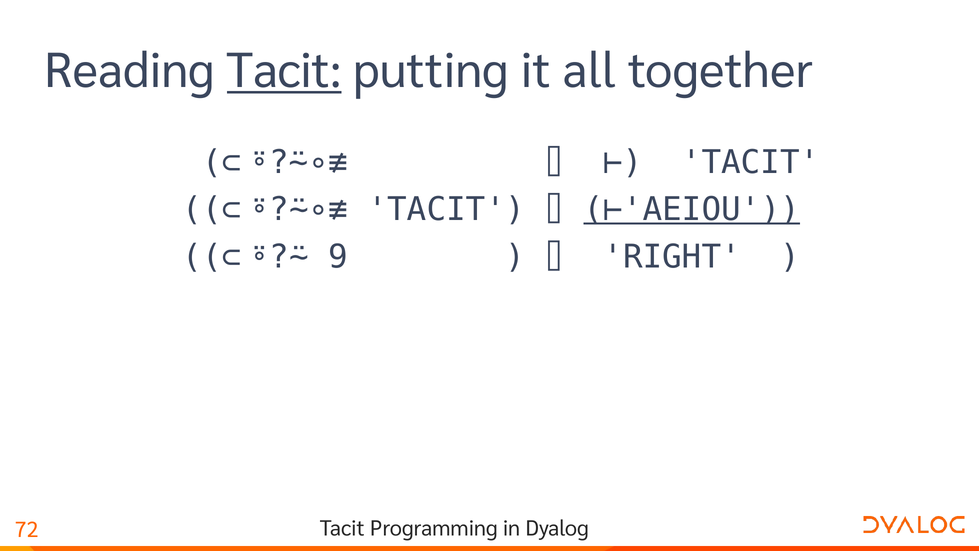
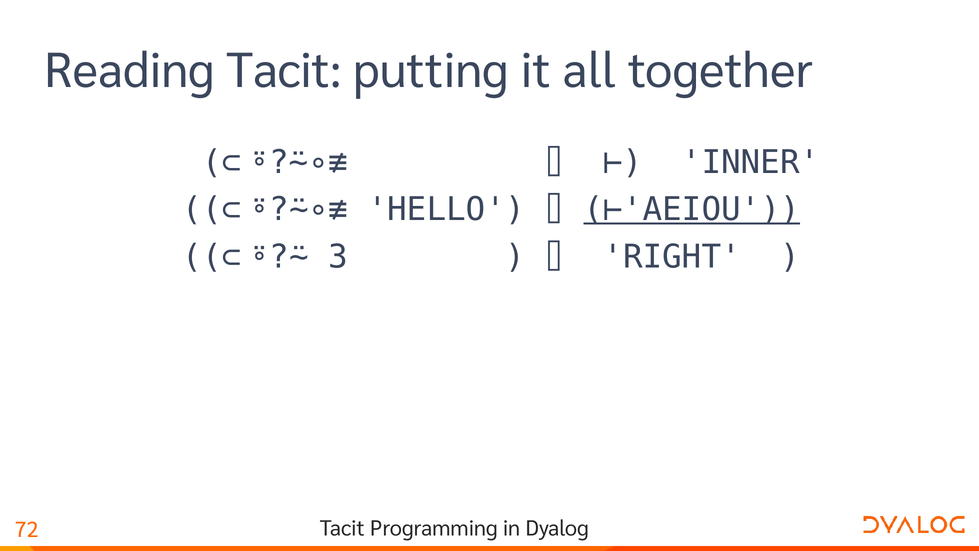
Tacit at (284, 71) underline: present -> none
TACIT at (751, 162): TACIT -> INNER
TACIT at (446, 210): TACIT -> HELLO
9: 9 -> 3
